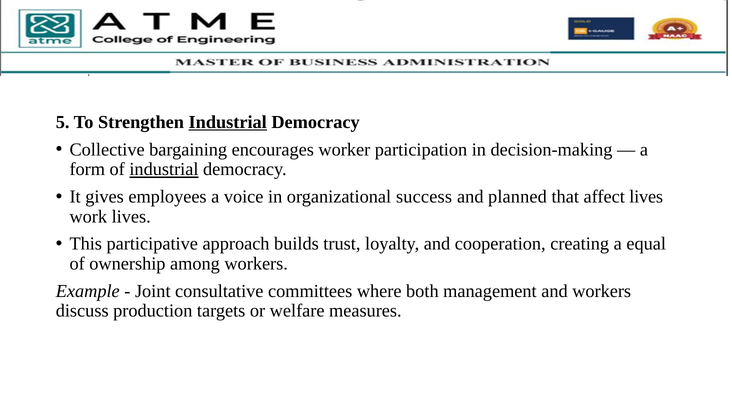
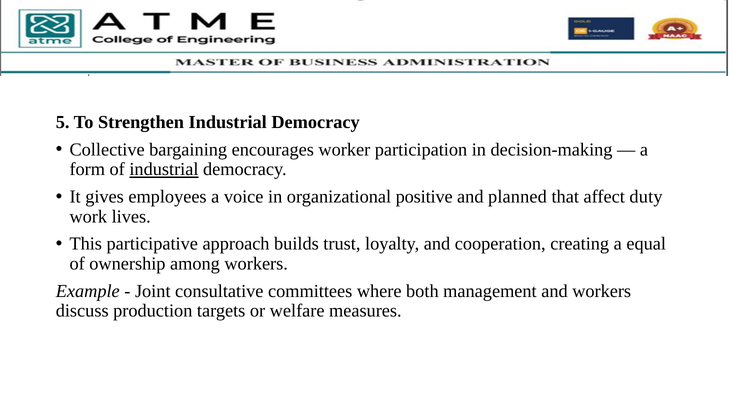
Industrial at (228, 122) underline: present -> none
success: success -> positive
affect lives: lives -> duty
